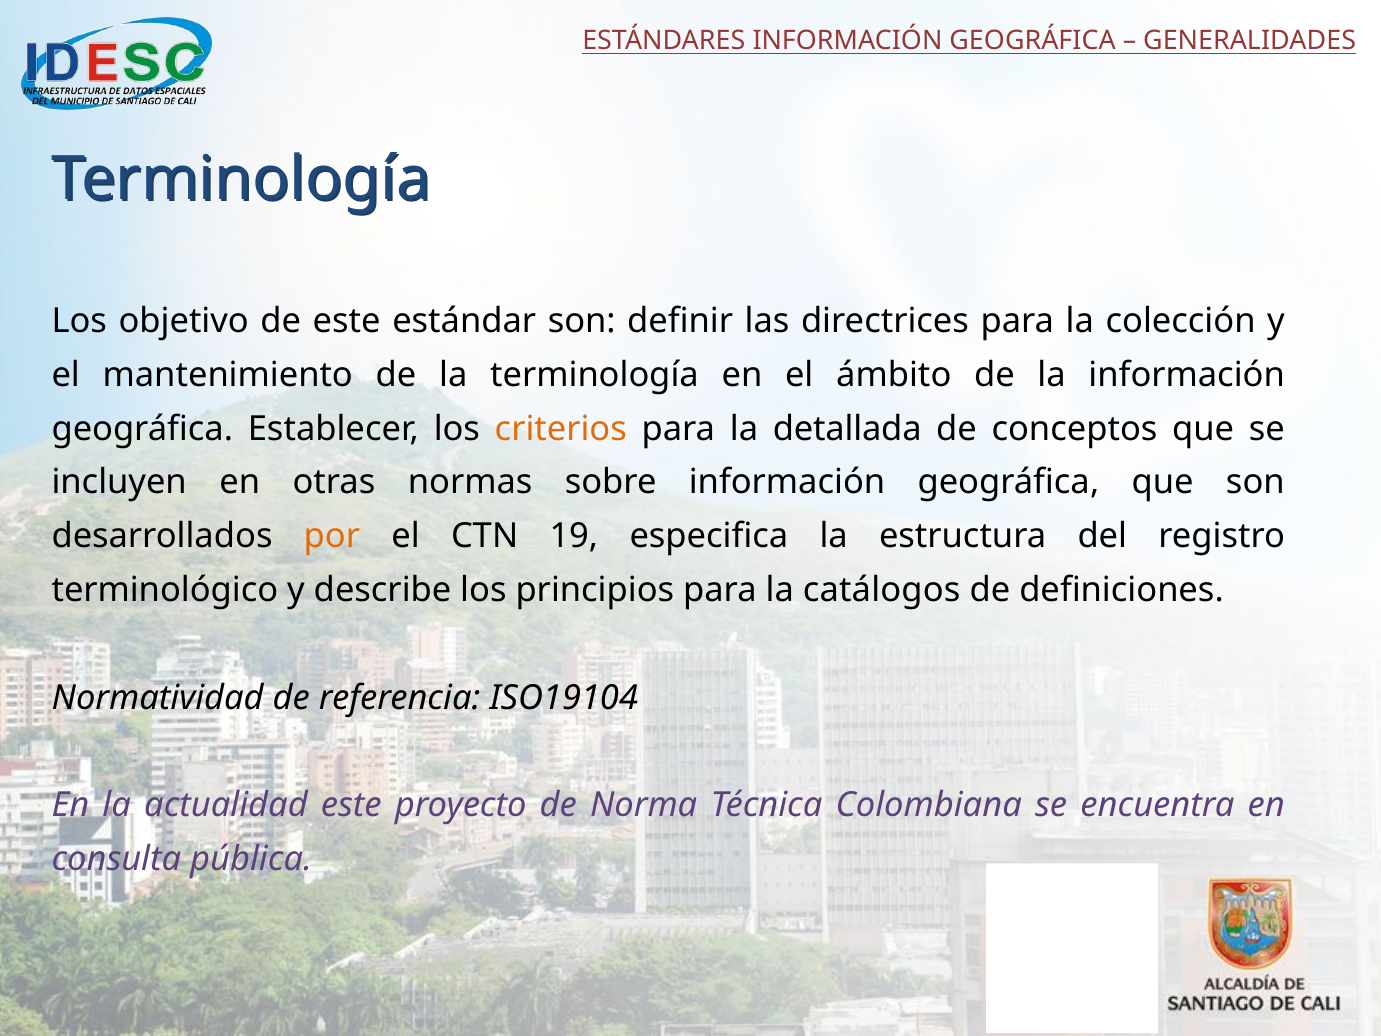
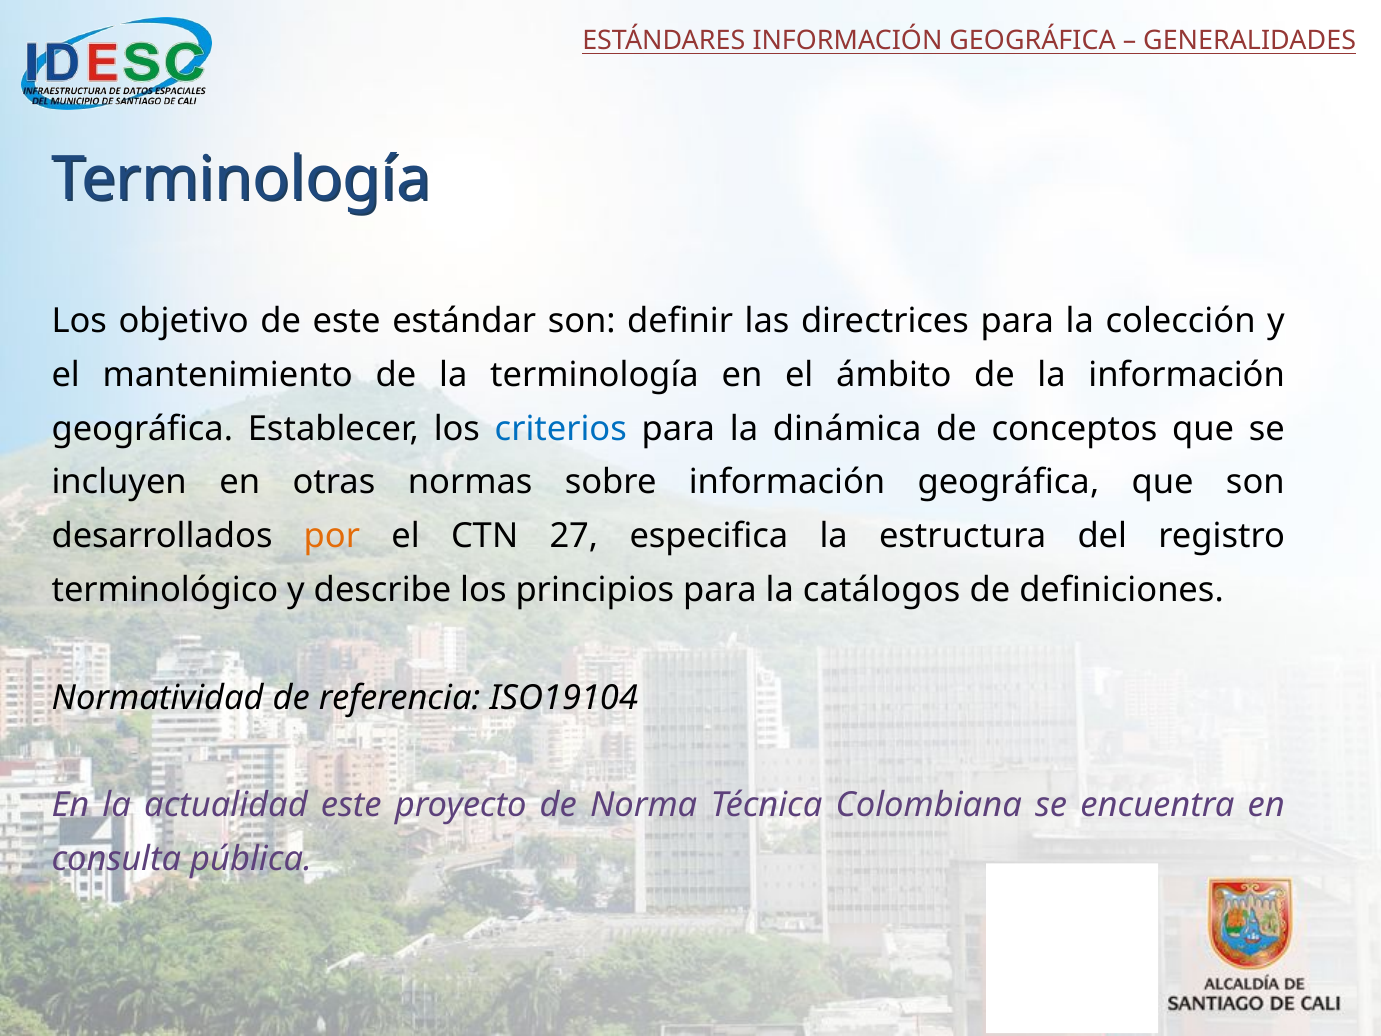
criterios colour: orange -> blue
detallada: detallada -> dinámica
19: 19 -> 27
